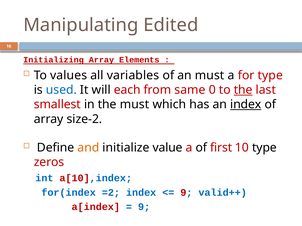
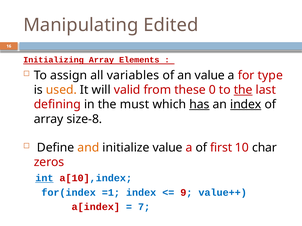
values: values -> assign
an must: must -> value
used colour: blue -> orange
each: each -> valid
same: same -> these
smallest: smallest -> defining
has underline: none -> present
size-2: size-2 -> size-8
10 type: type -> char
int underline: none -> present
=2: =2 -> =1
valid++: valid++ -> value++
9 at (144, 207): 9 -> 7
